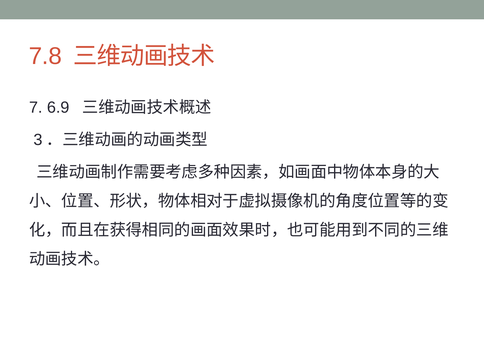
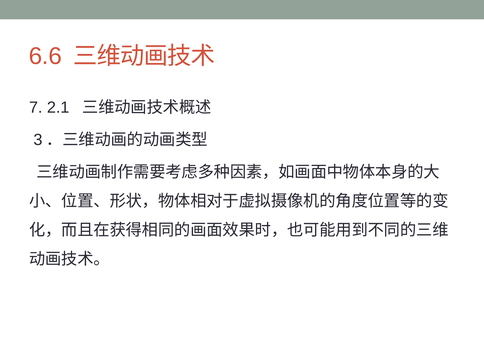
7.8: 7.8 -> 6.6
6.9: 6.9 -> 2.1
